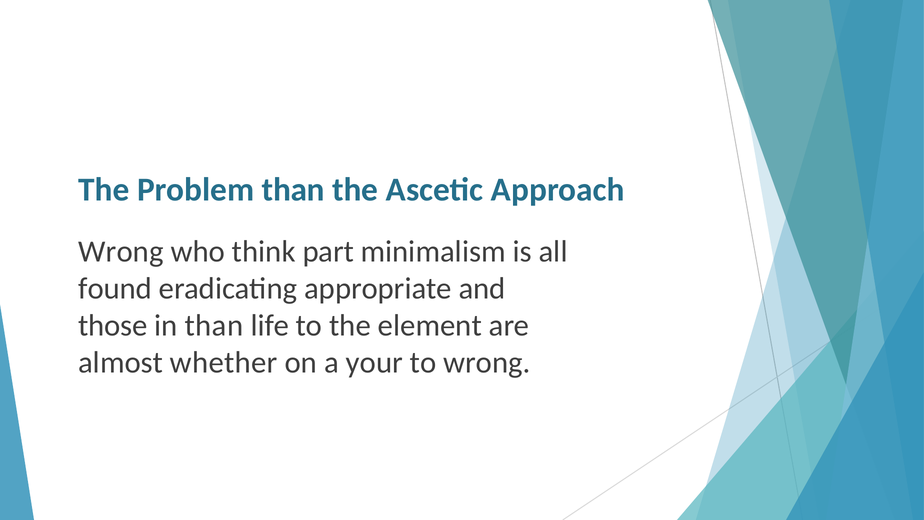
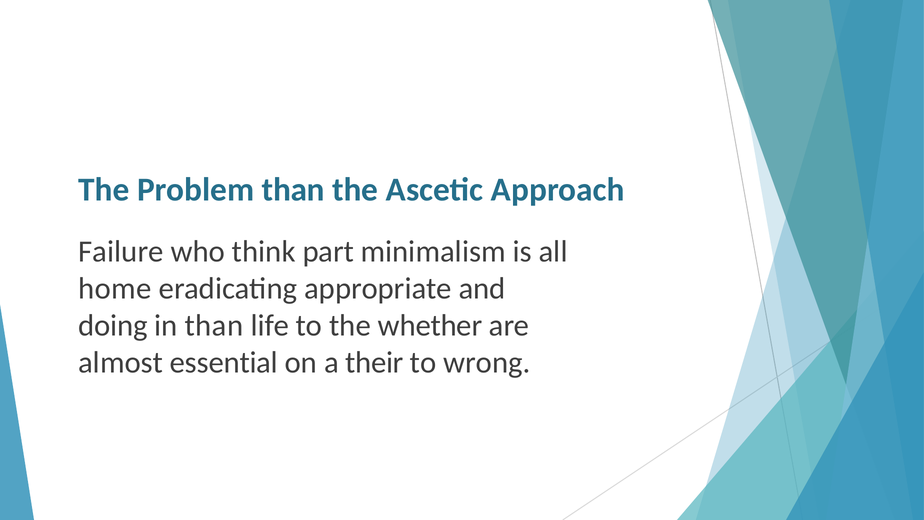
Wrong at (121, 251): Wrong -> Failure
found: found -> home
those: those -> doing
element: element -> whether
whether: whether -> essential
your: your -> their
